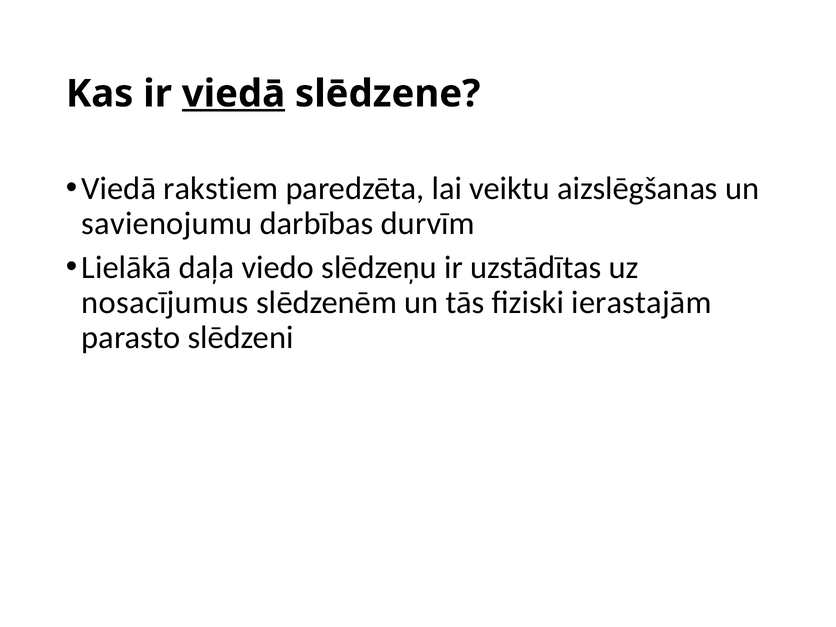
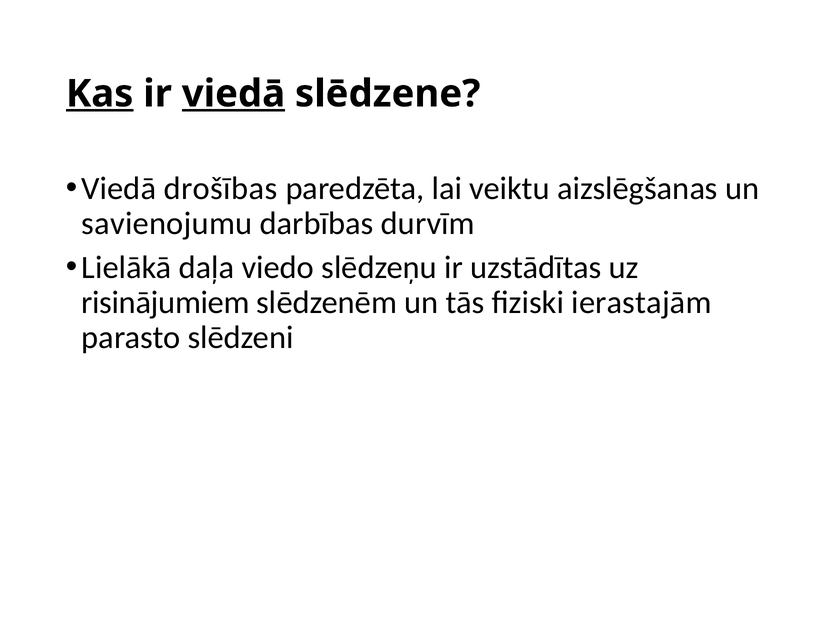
Kas underline: none -> present
rakstiem: rakstiem -> drošības
nosacījumus: nosacījumus -> risinājumiem
